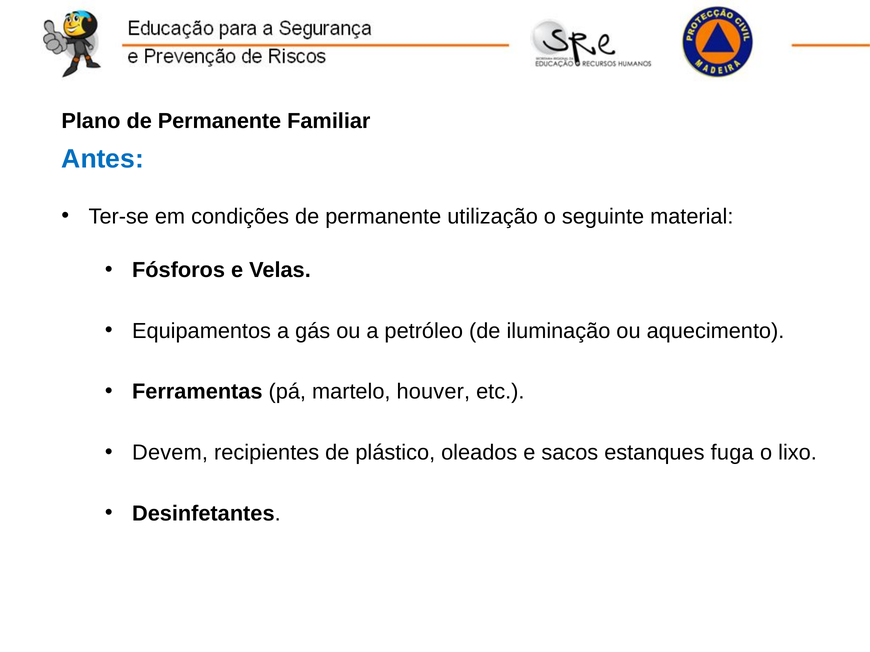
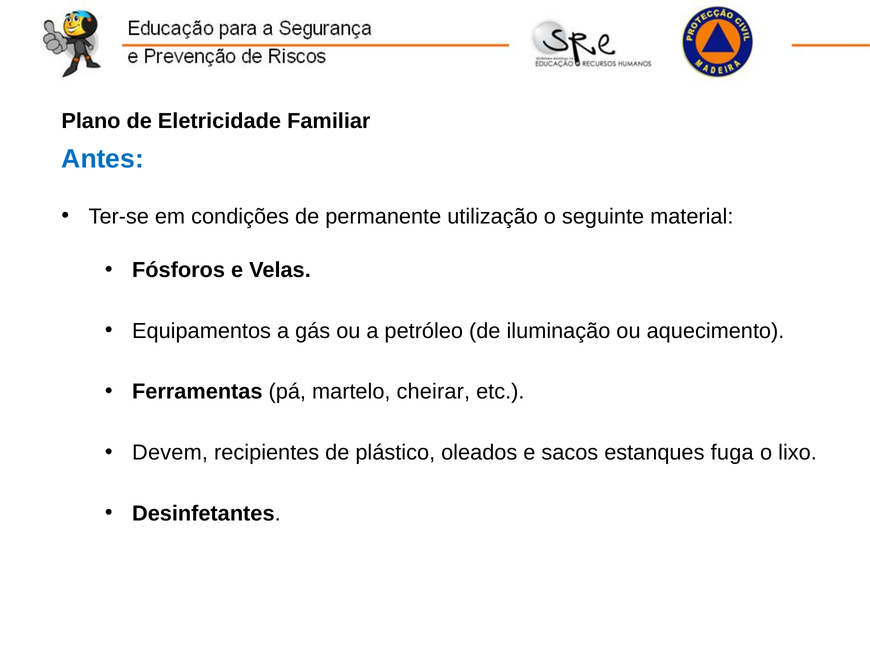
Plano de Permanente: Permanente -> Eletricidade
houver: houver -> cheirar
